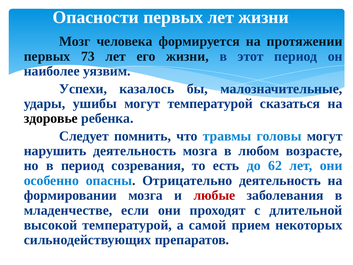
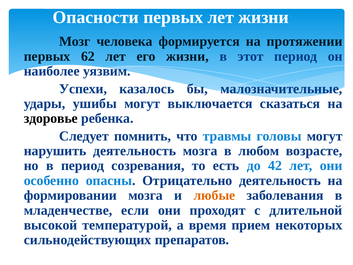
73: 73 -> 62
могут температурой: температурой -> выключается
62: 62 -> 42
любые colour: red -> orange
самой: самой -> время
